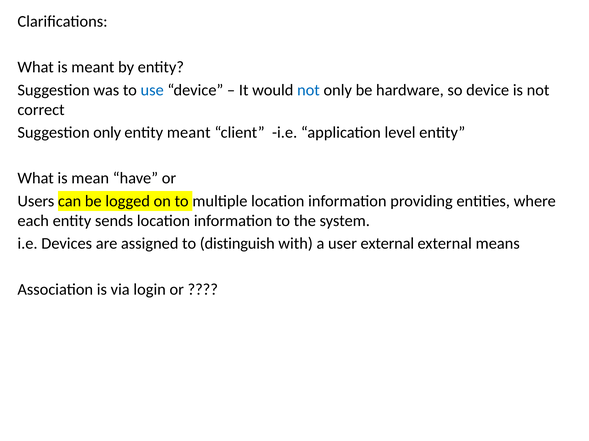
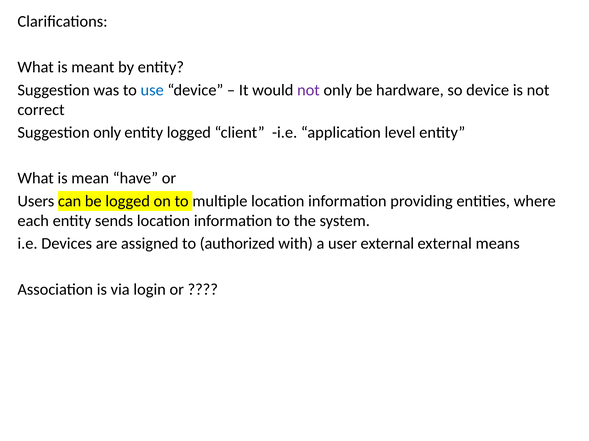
not at (308, 90) colour: blue -> purple
entity meant: meant -> logged
distinguish: distinguish -> authorized
